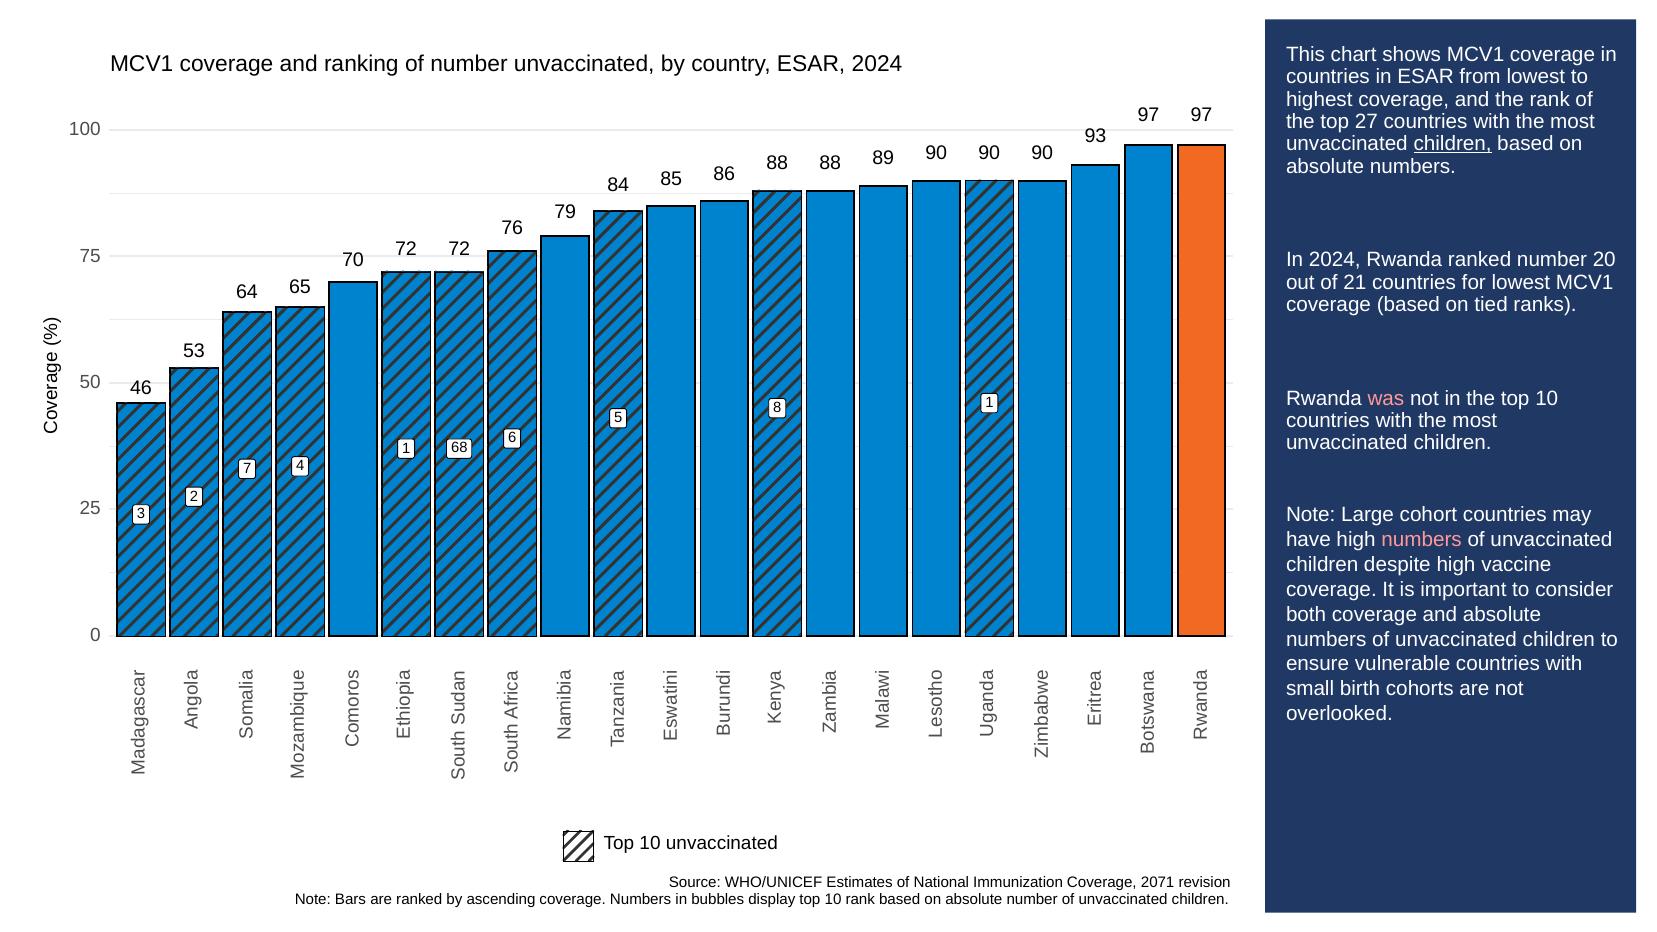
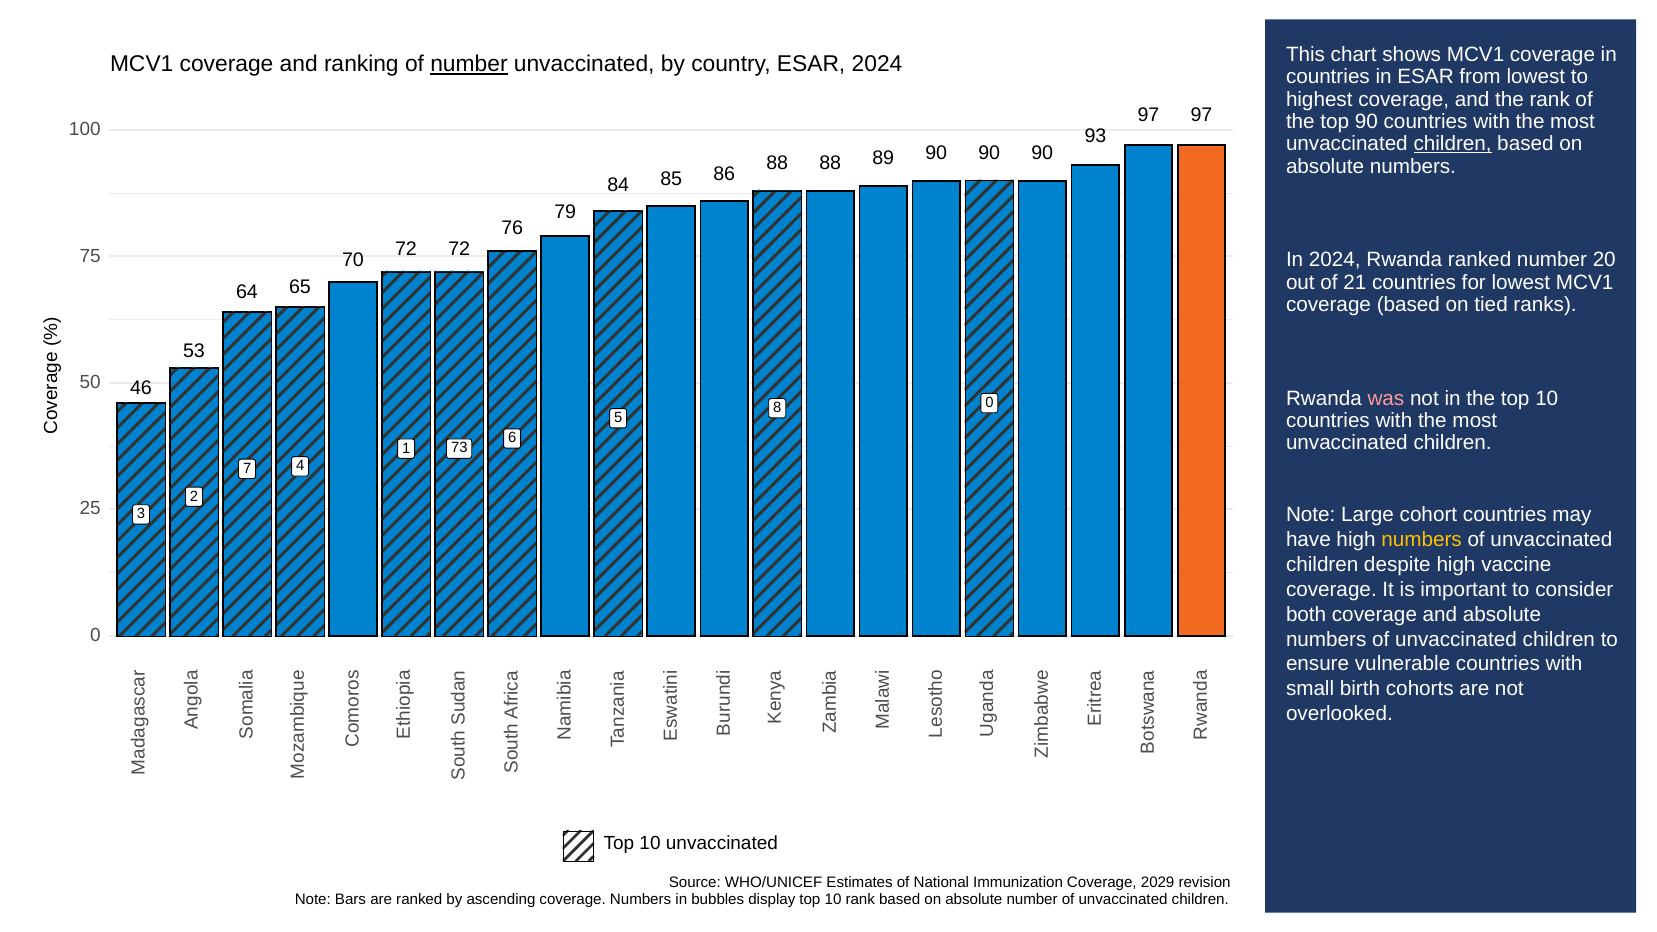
number at (469, 64) underline: none -> present
top 27: 27 -> 90
8 1: 1 -> 0
68: 68 -> 73
numbers at (1422, 540) colour: pink -> yellow
2071: 2071 -> 2029
